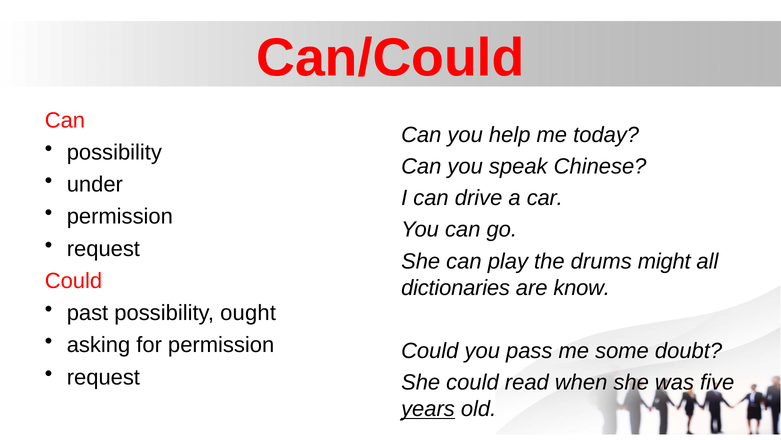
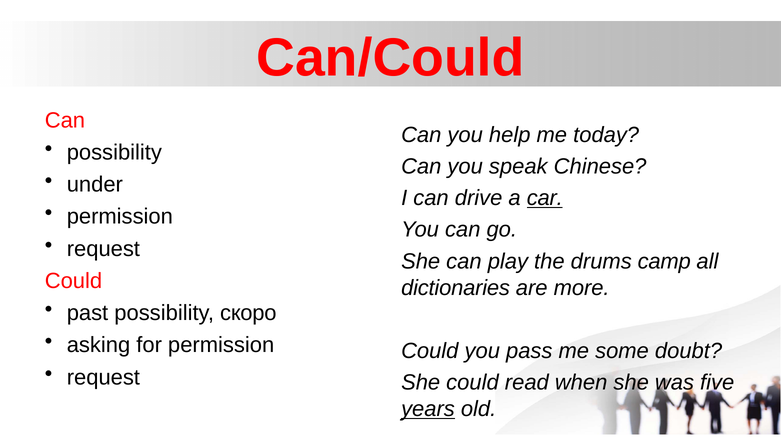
car underline: none -> present
might: might -> сamp
know: know -> more
ought: ought -> скоро
